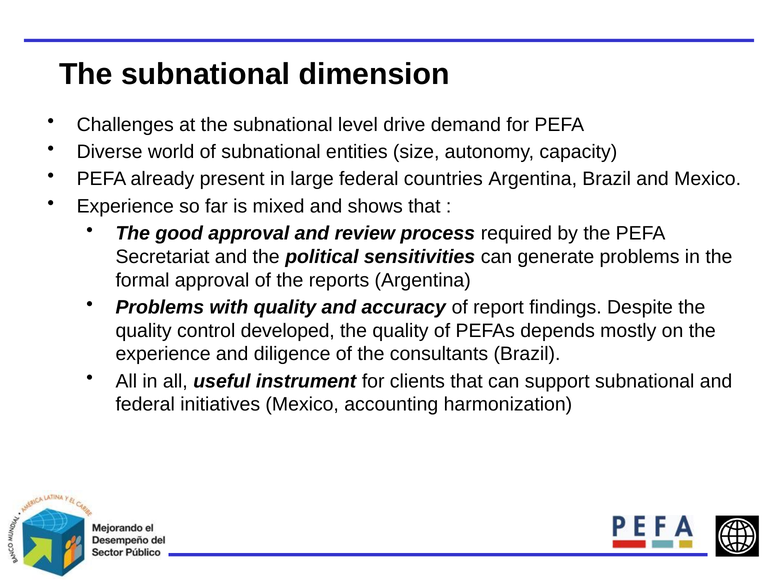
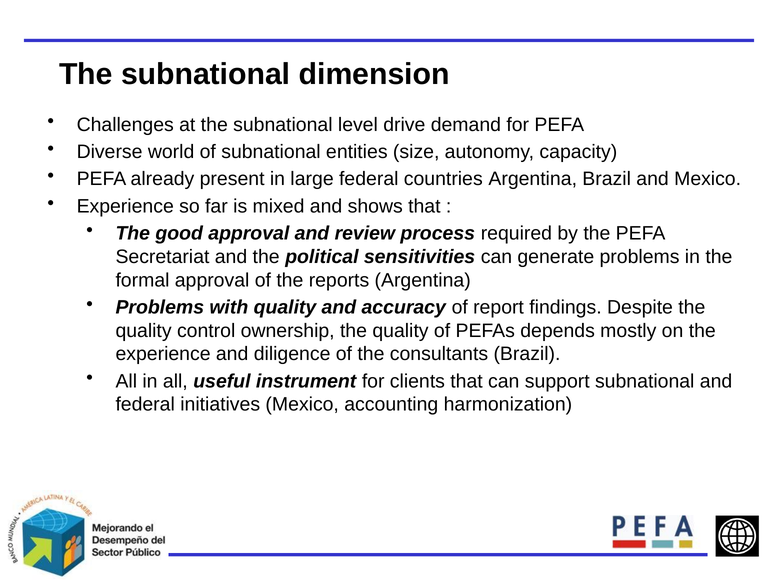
developed: developed -> ownership
